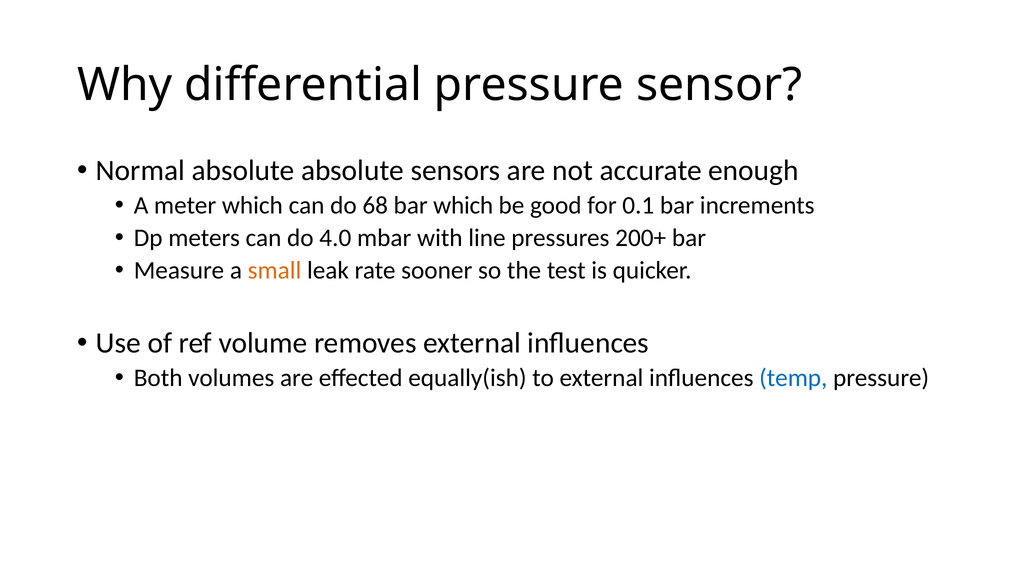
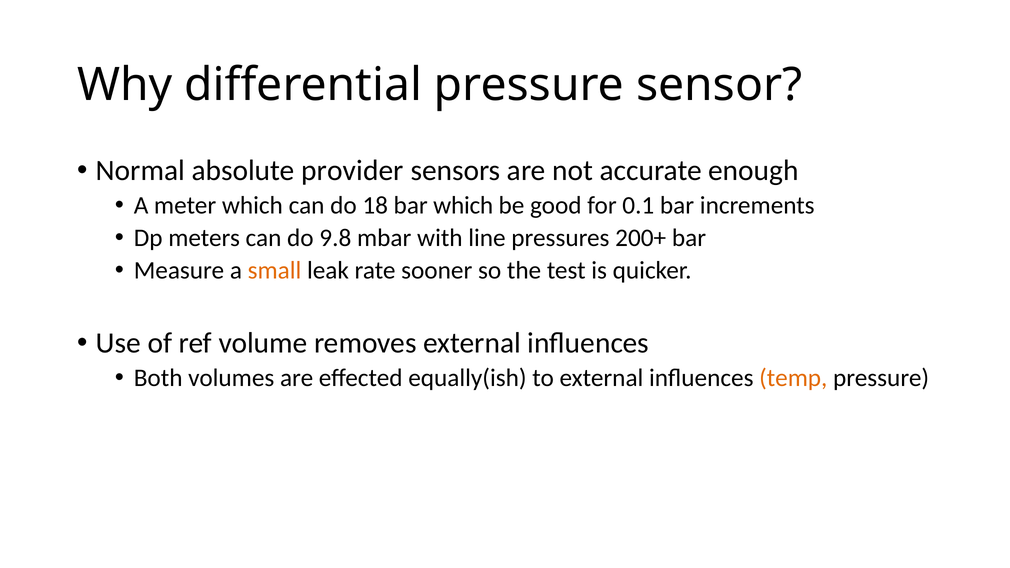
absolute absolute: absolute -> provider
68: 68 -> 18
4.0: 4.0 -> 9.8
temp colour: blue -> orange
